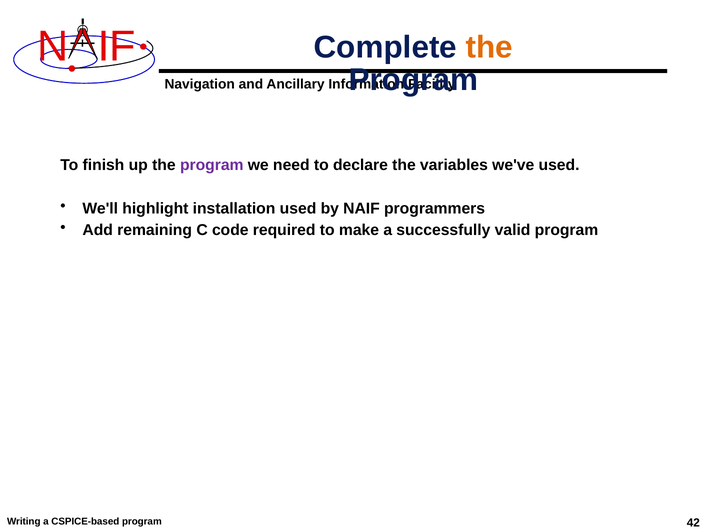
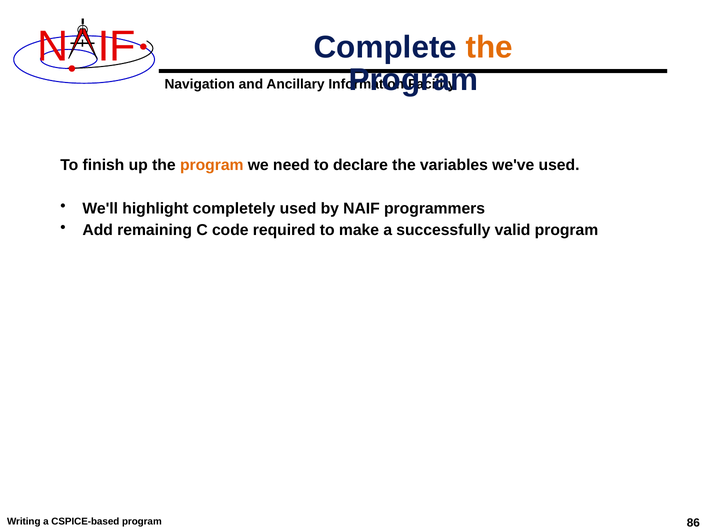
program at (212, 165) colour: purple -> orange
installation: installation -> completely
42: 42 -> 86
